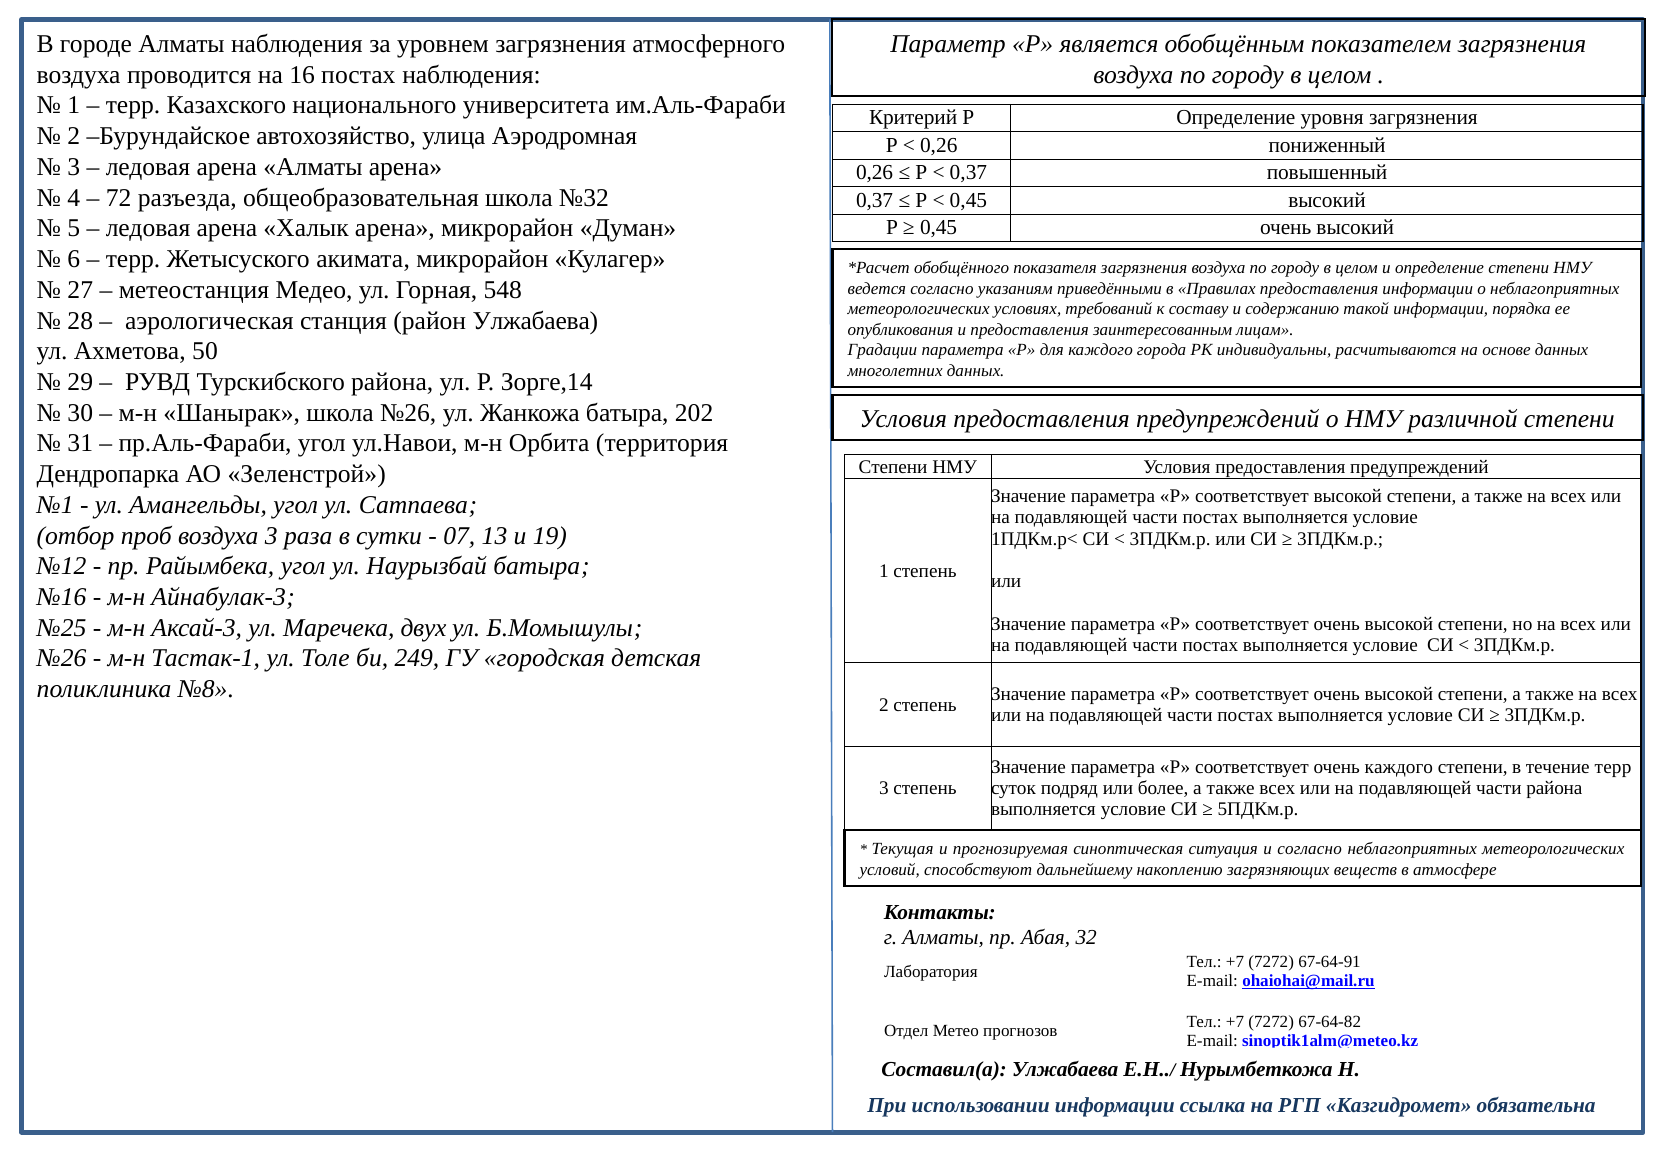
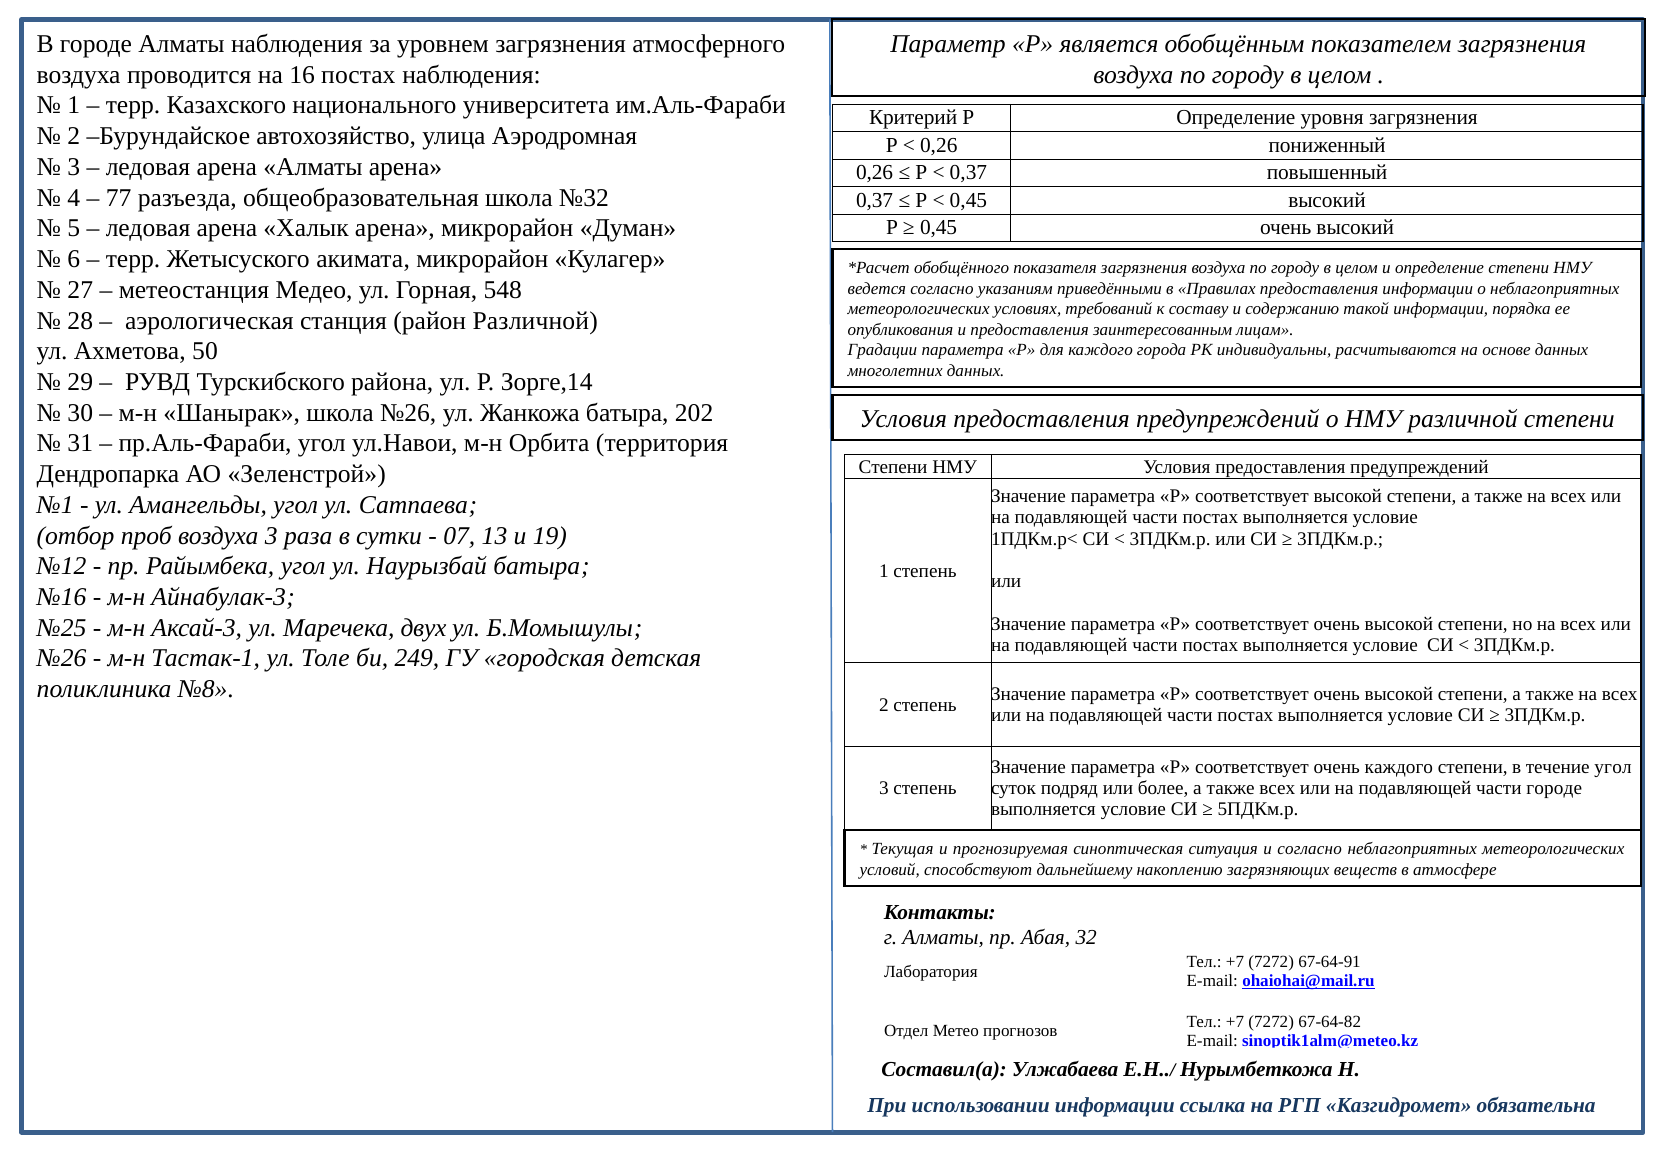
72: 72 -> 77
район Улжабаева: Улжабаева -> Различной
течение терр: терр -> угол
части района: района -> городе
